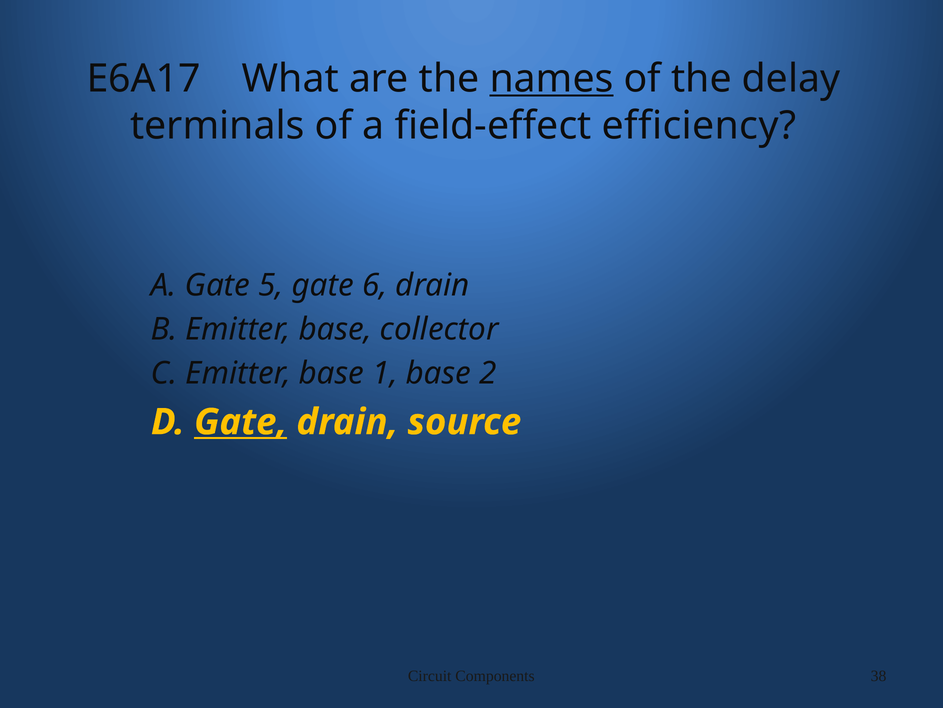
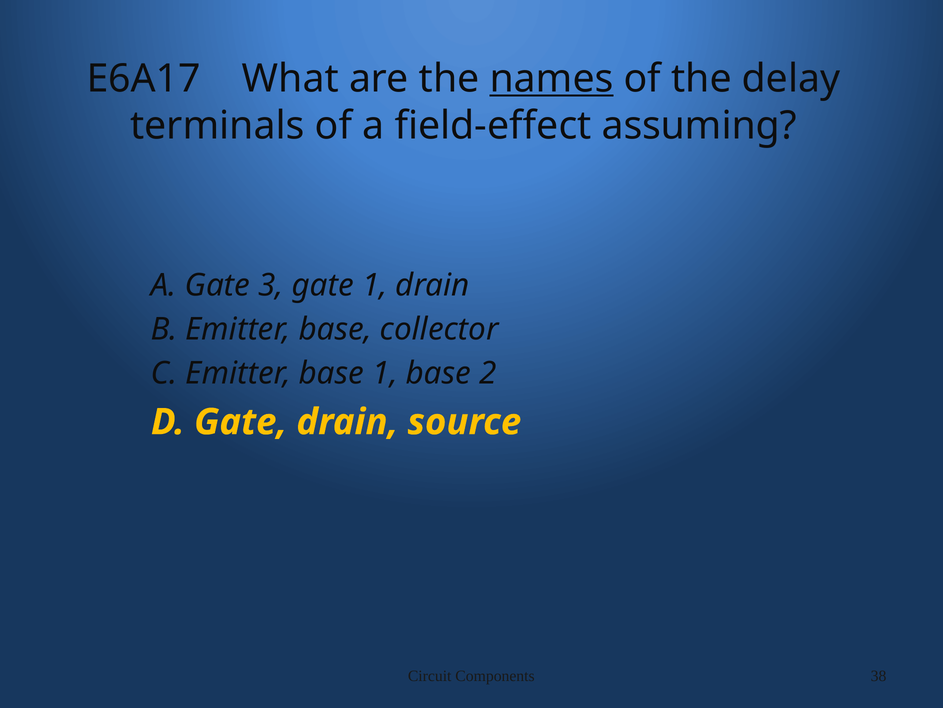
efficiency: efficiency -> assuming
5: 5 -> 3
gate 6: 6 -> 1
Gate at (241, 422) underline: present -> none
